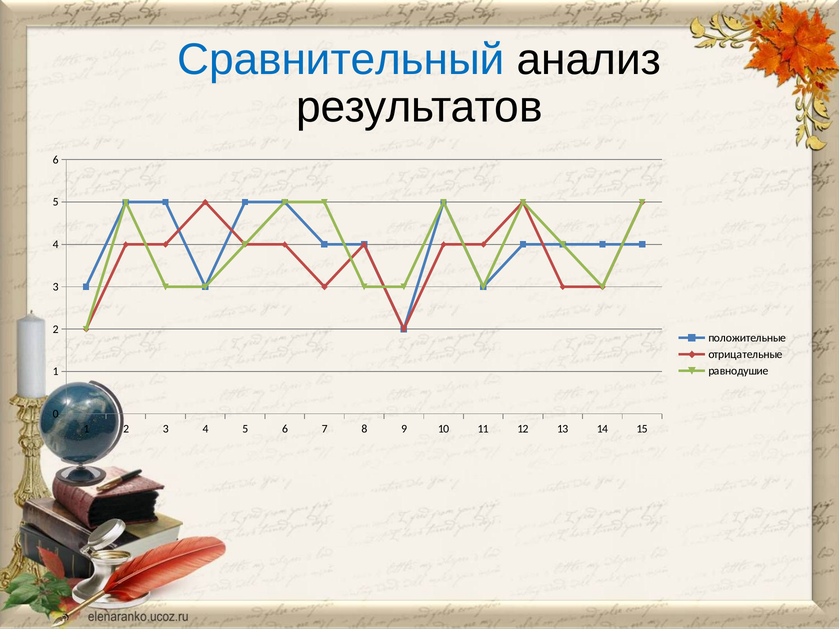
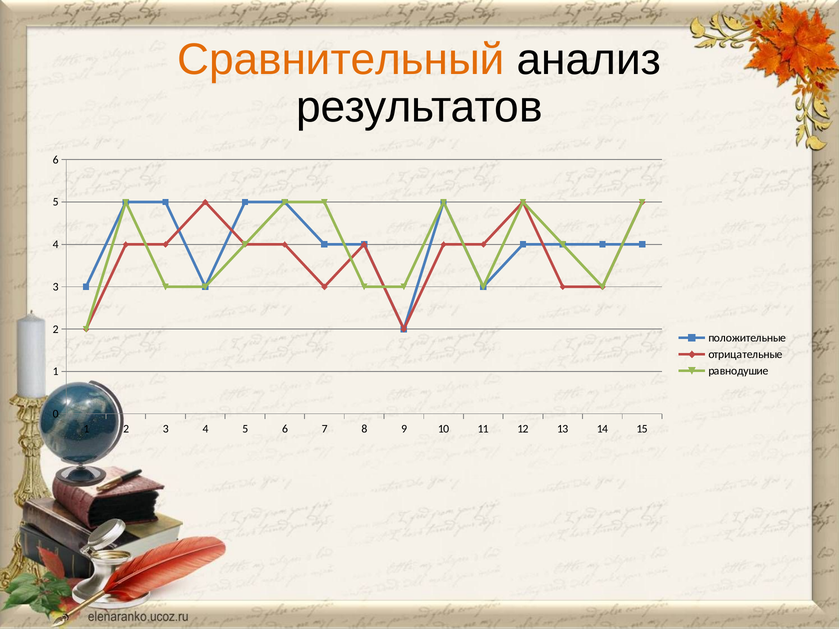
Сравнительный colour: blue -> orange
